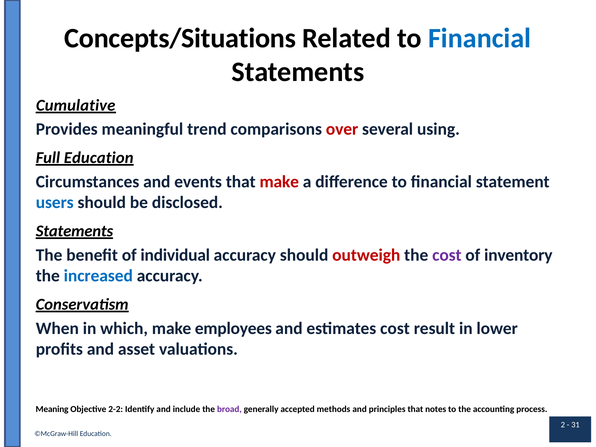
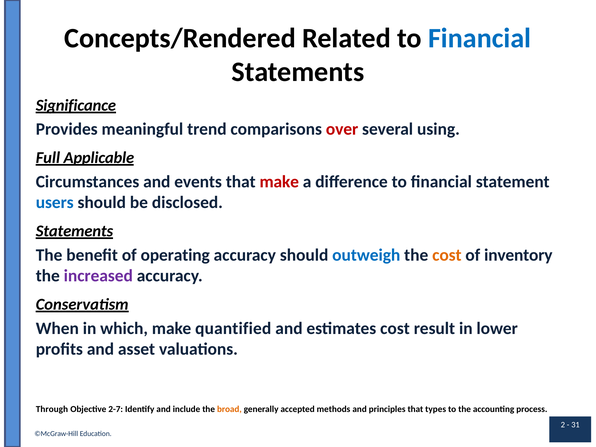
Concepts/Situations: Concepts/Situations -> Concepts/Rendered
Cumulative: Cumulative -> Significance
Full Education: Education -> Applicable
individual: individual -> operating
outweigh colour: red -> blue
cost at (447, 255) colour: purple -> orange
increased colour: blue -> purple
employees: employees -> quantified
Meaning: Meaning -> Through
2-2: 2-2 -> 2-7
broad colour: purple -> orange
notes: notes -> types
